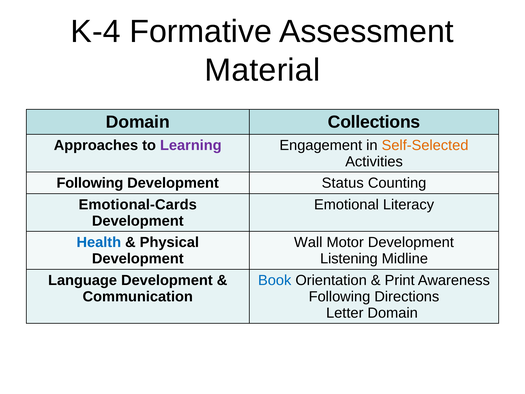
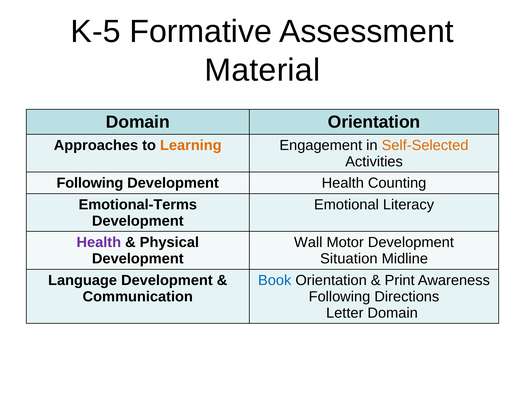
K-4: K-4 -> K-5
Domain Collections: Collections -> Orientation
Learning colour: purple -> orange
Development Status: Status -> Health
Emotional-Cards: Emotional-Cards -> Emotional-Terms
Health at (99, 242) colour: blue -> purple
Listening: Listening -> Situation
